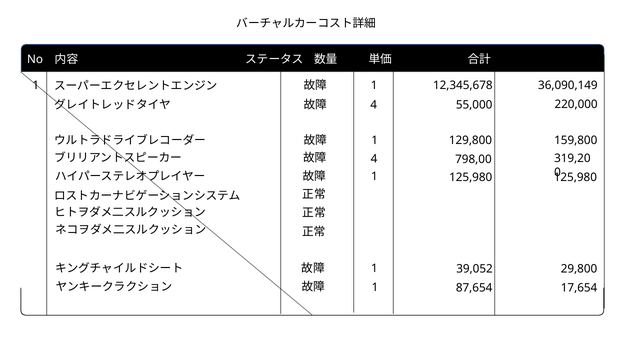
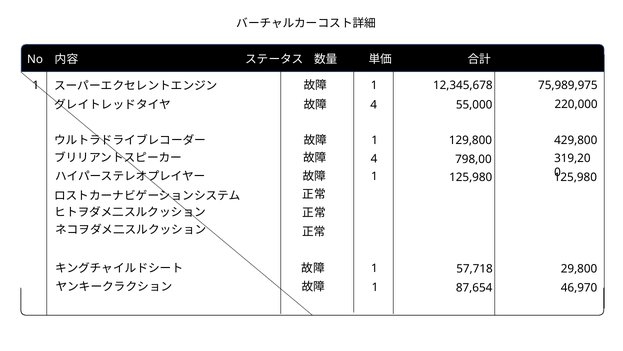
36,090,149: 36,090,149 -> 75,989,975
159,800: 159,800 -> 429,800
39,052: 39,052 -> 57,718
17,654: 17,654 -> 46,970
